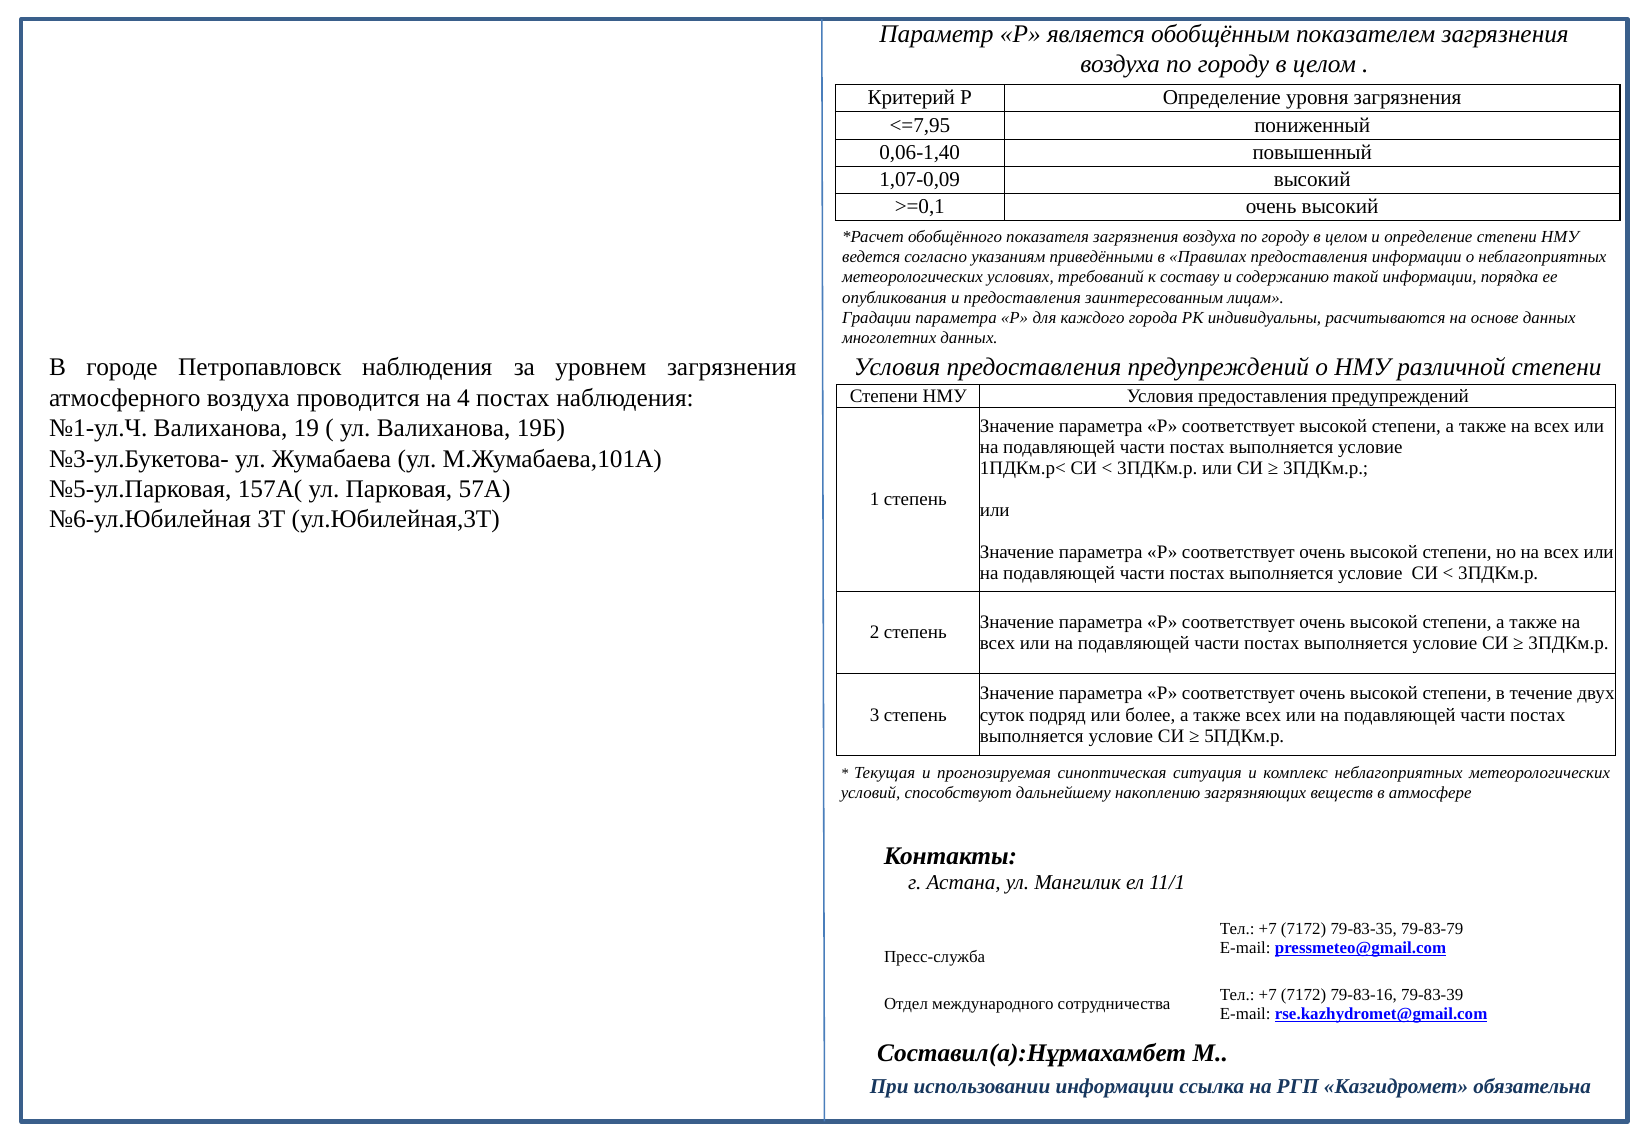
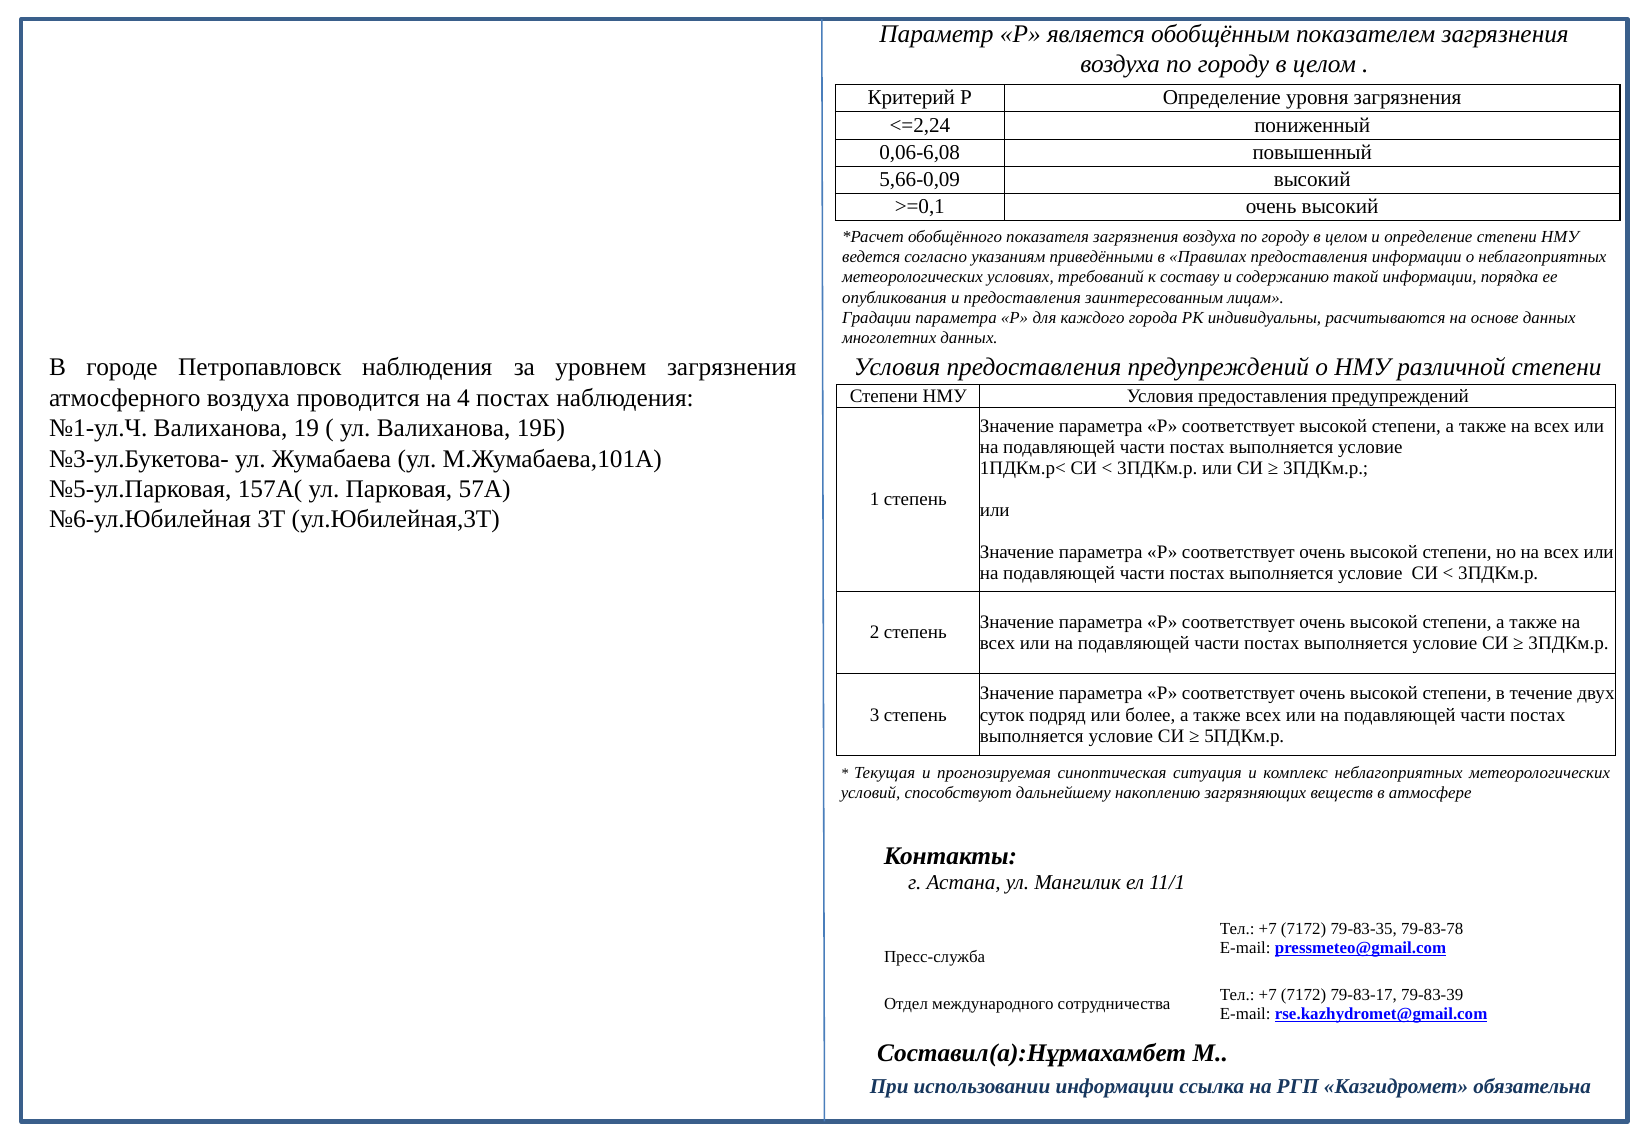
<=7,95: <=7,95 -> <=2,24
0,06-1,40: 0,06-1,40 -> 0,06-6,08
1,07-0,09: 1,07-0,09 -> 5,66-0,09
79-83-79: 79-83-79 -> 79-83-78
79-83-16: 79-83-16 -> 79-83-17
